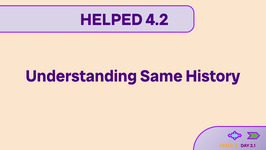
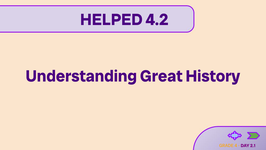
Same: Same -> Great
